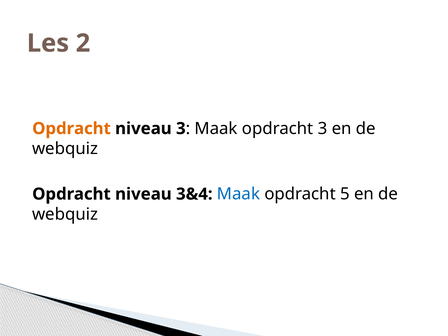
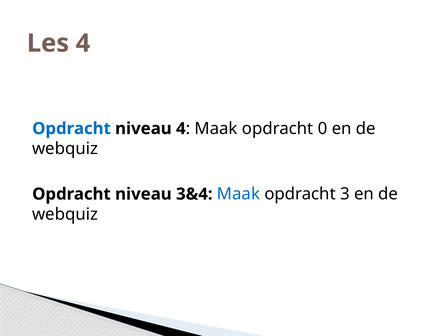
Les 2: 2 -> 4
Opdracht at (72, 129) colour: orange -> blue
niveau 3: 3 -> 4
opdracht 3: 3 -> 0
5: 5 -> 3
